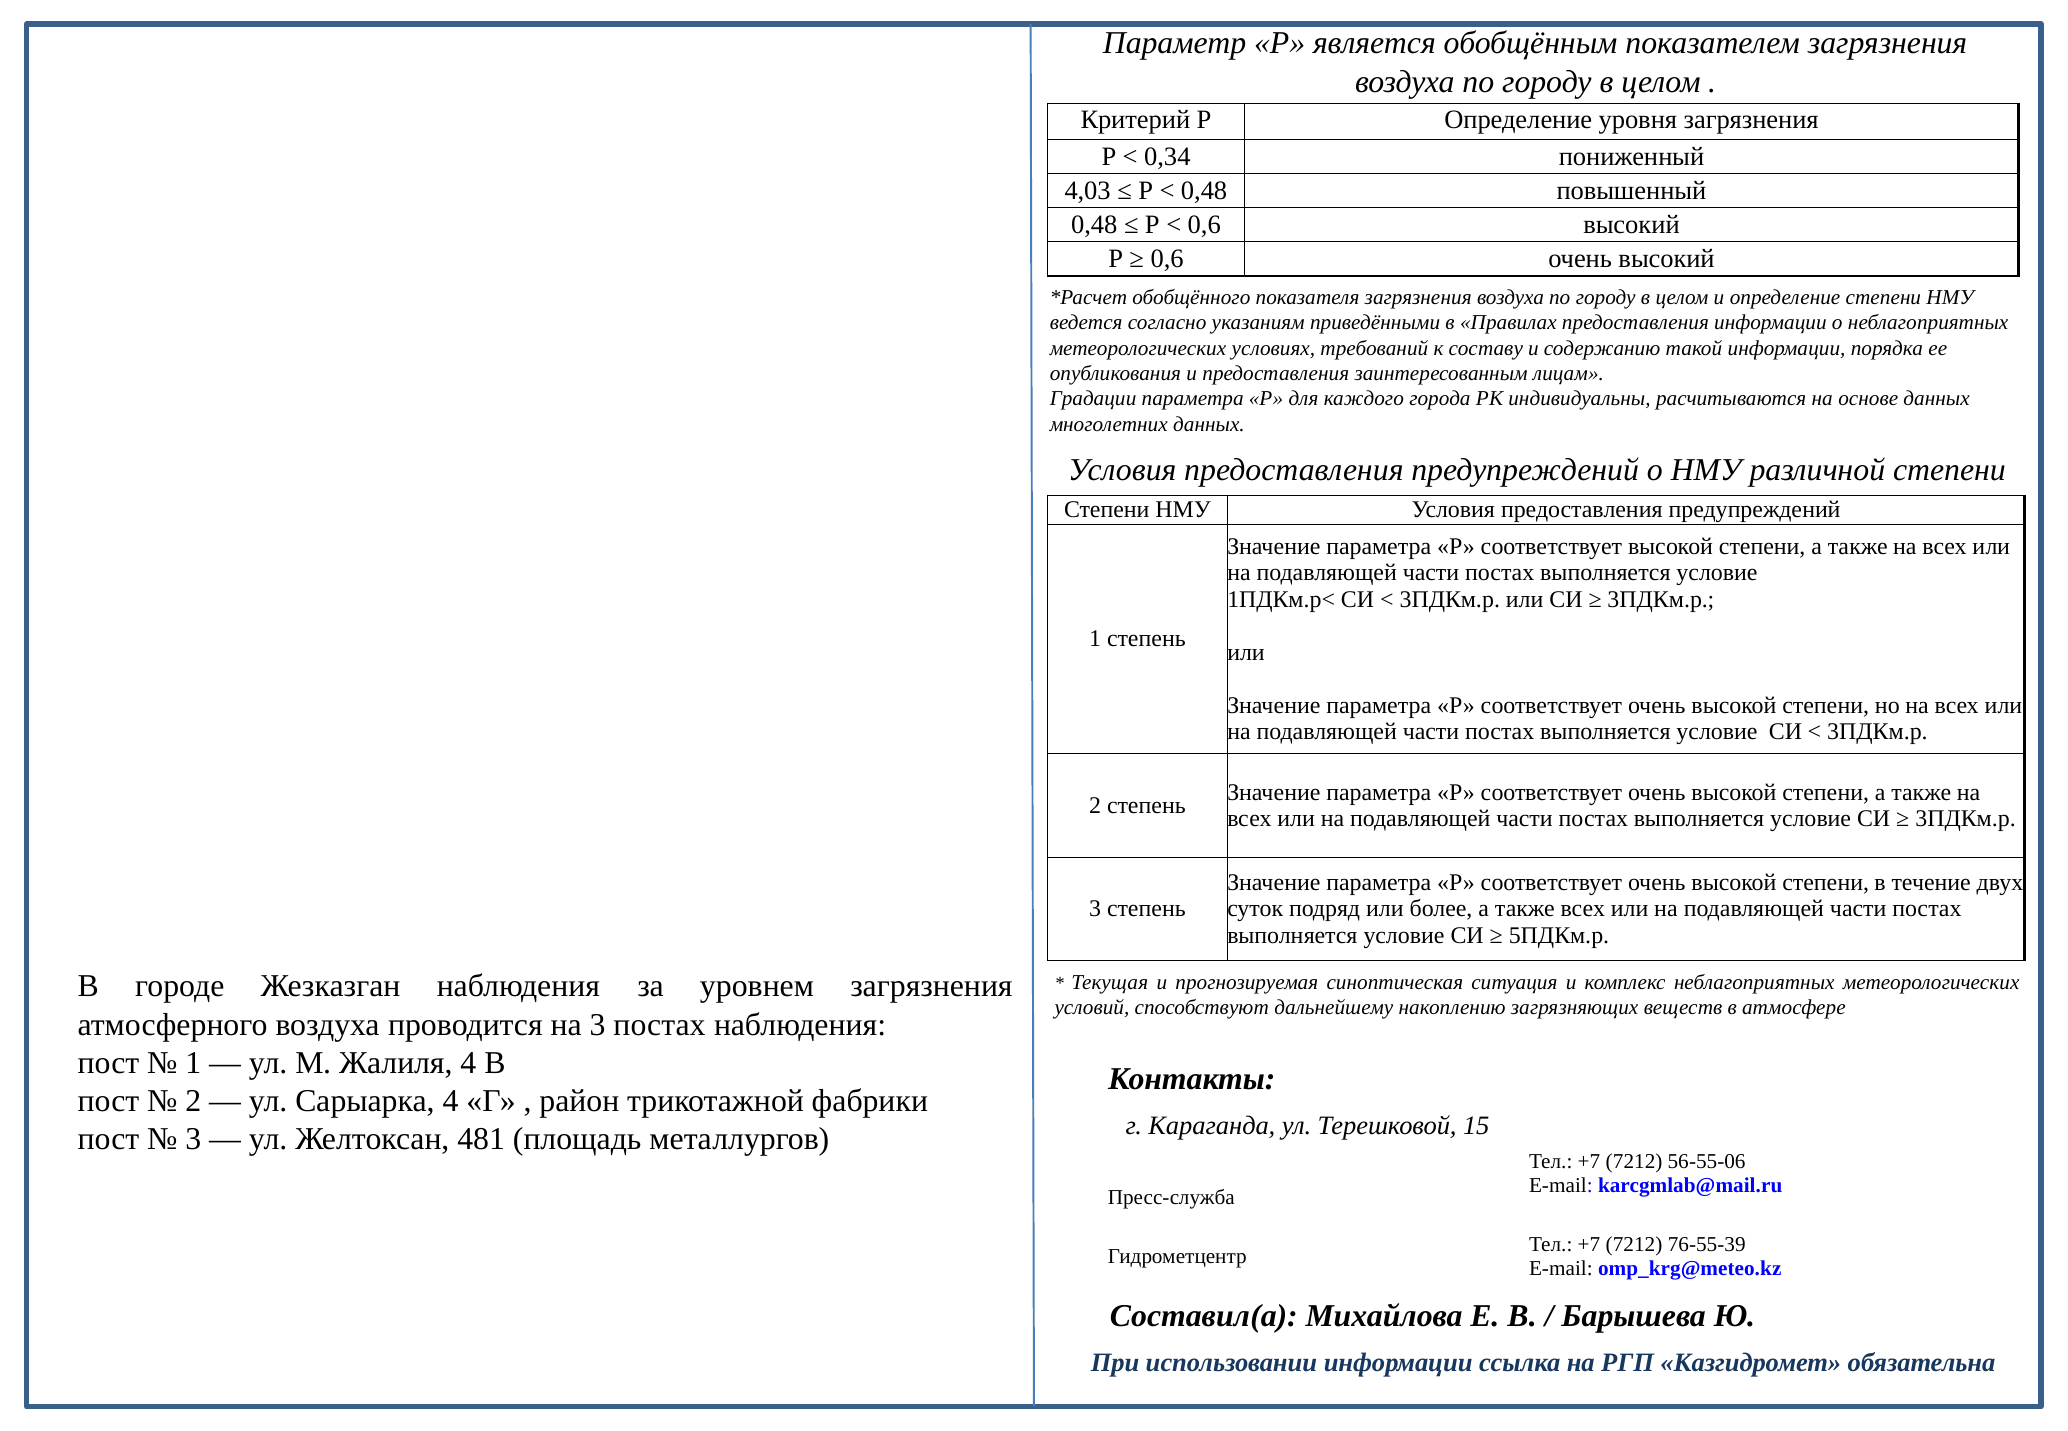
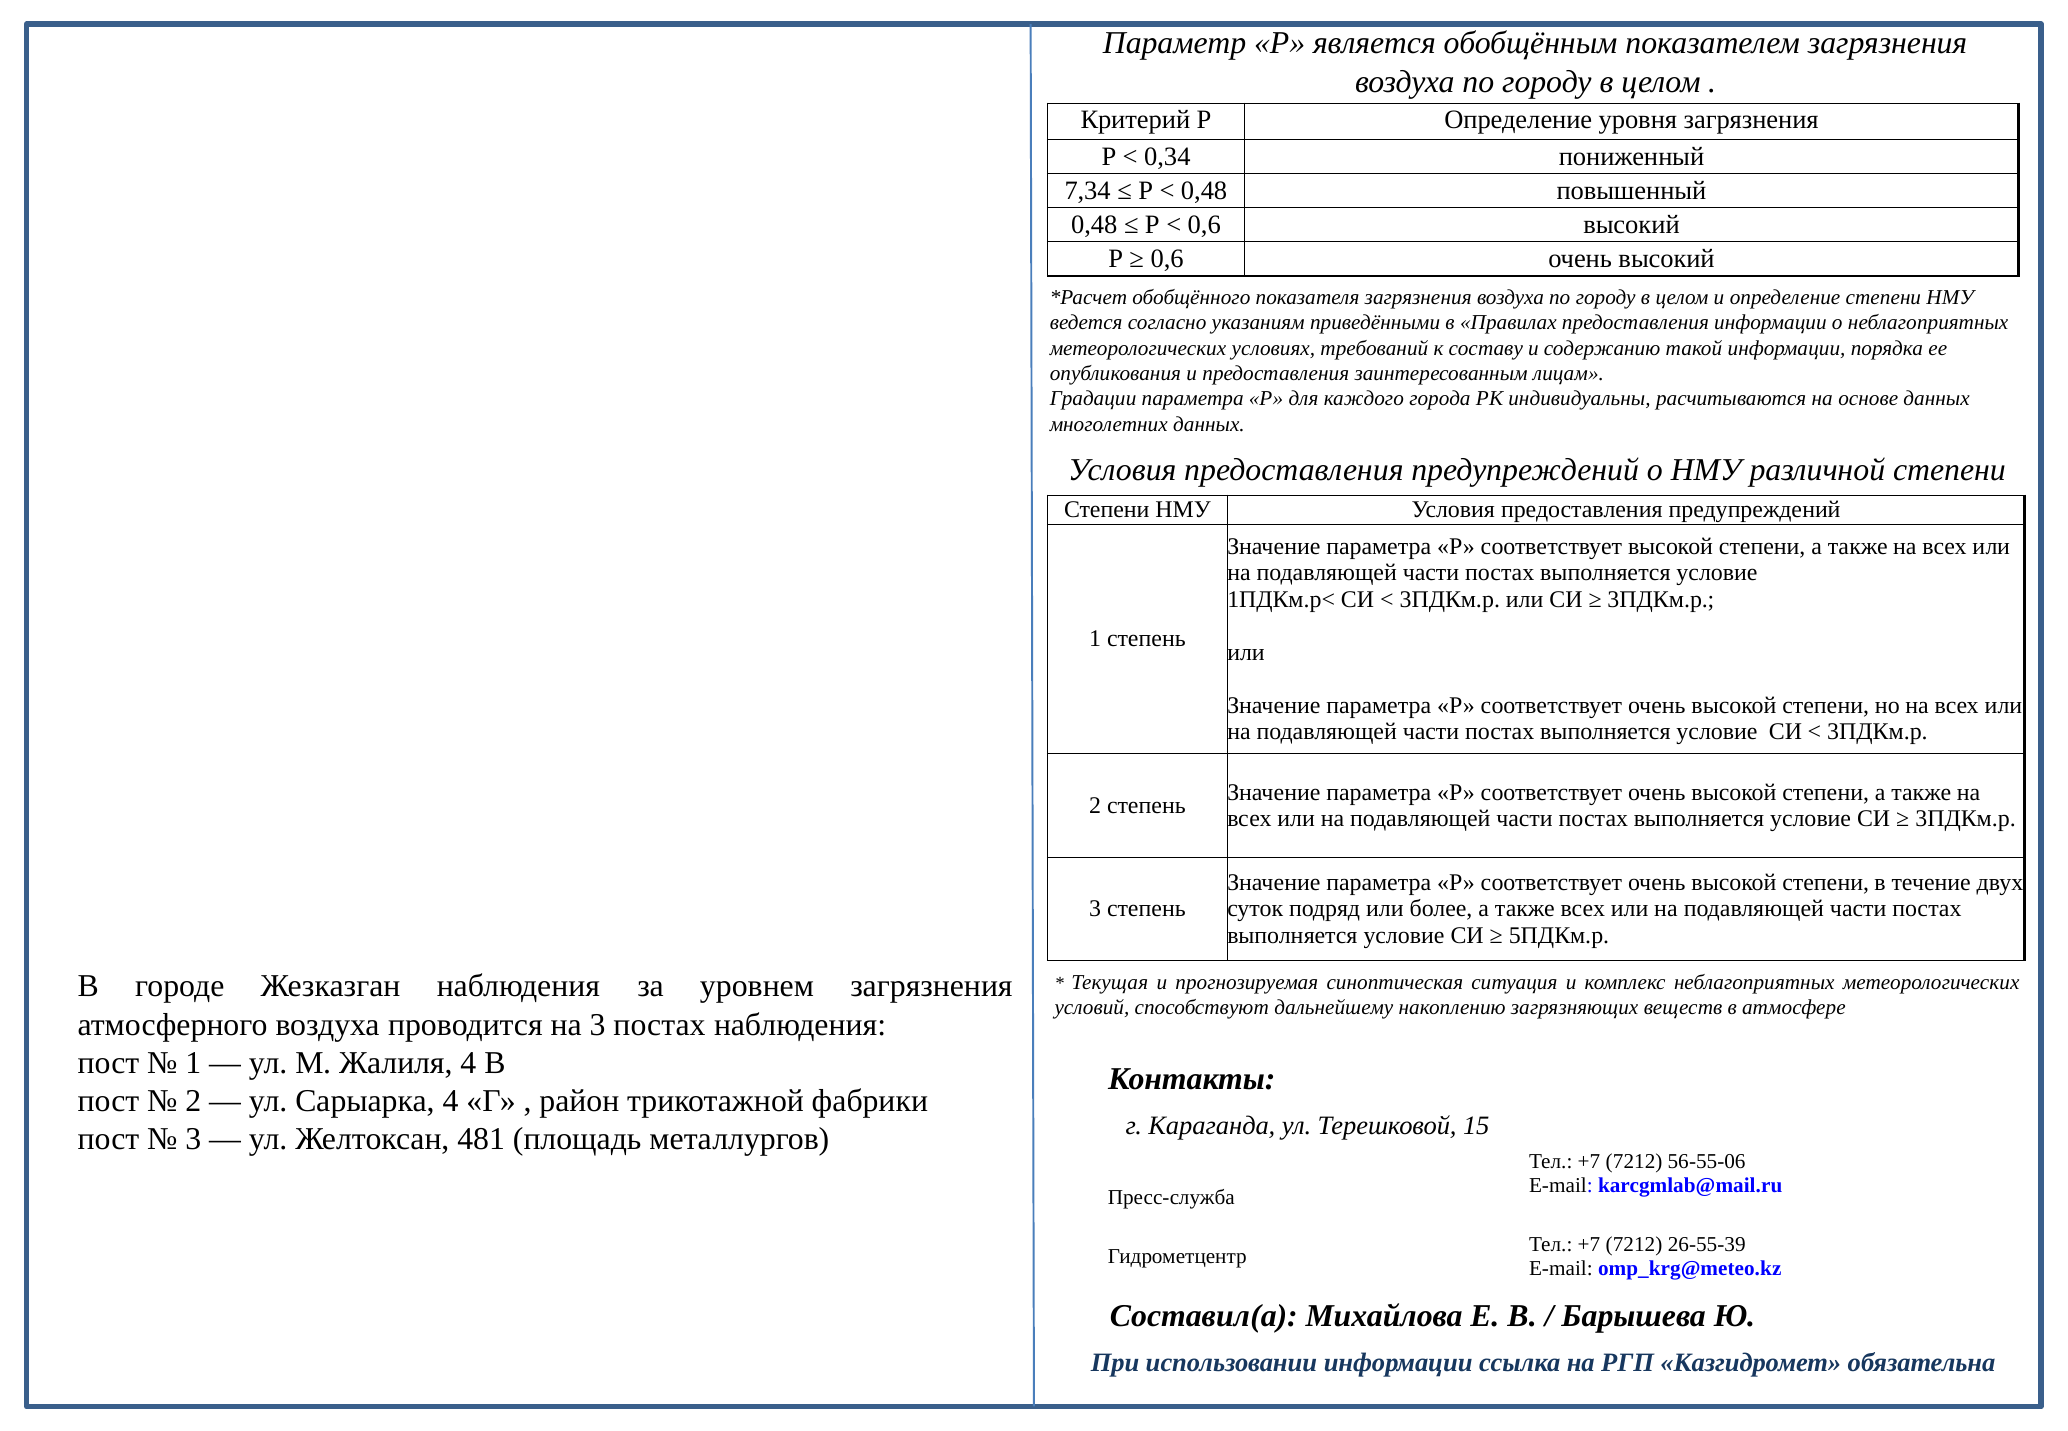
4,03: 4,03 -> 7,34
76-55-39: 76-55-39 -> 26-55-39
